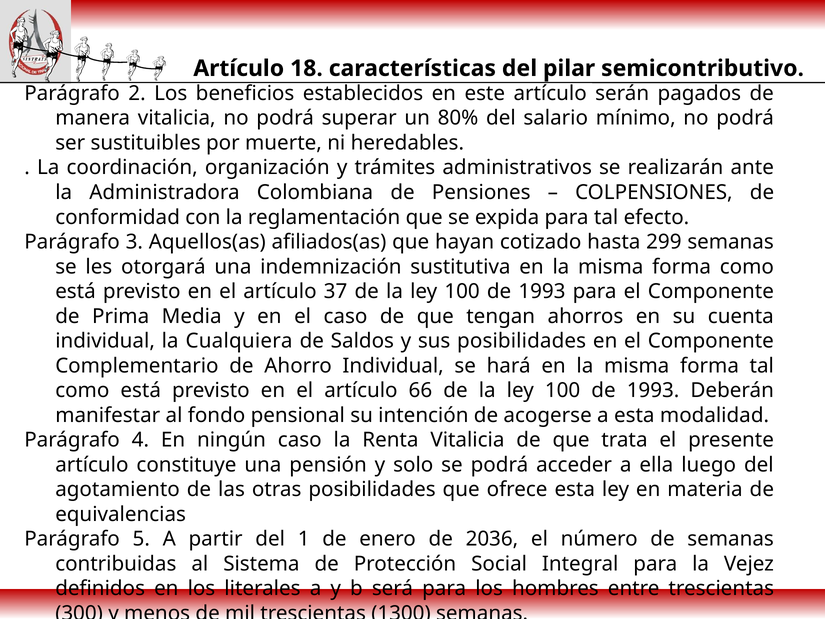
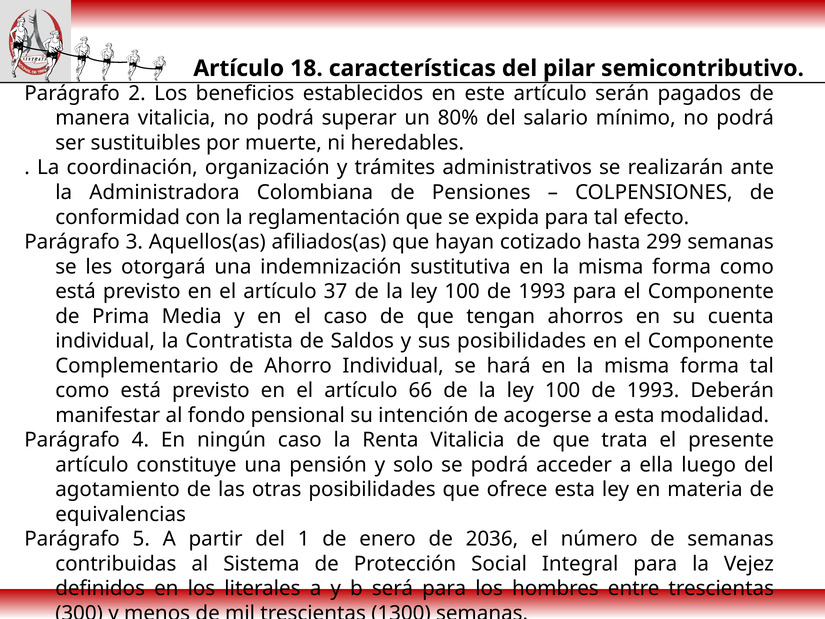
Cualquiera: Cualquiera -> Contratista
